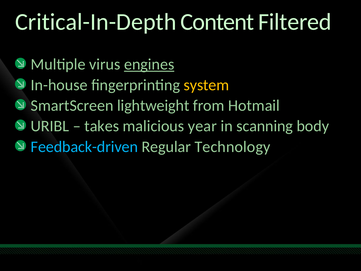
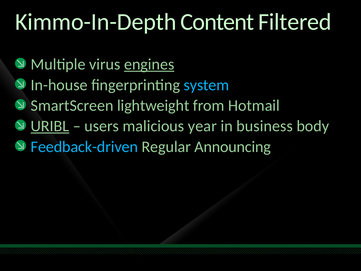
Critical-In-Depth: Critical-In-Depth -> Kimmo-In-Depth
system colour: yellow -> light blue
URIBL underline: none -> present
takes: takes -> users
scanning: scanning -> business
Technology: Technology -> Announcing
